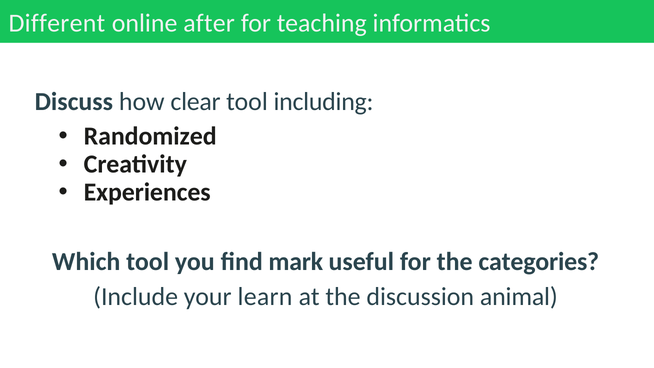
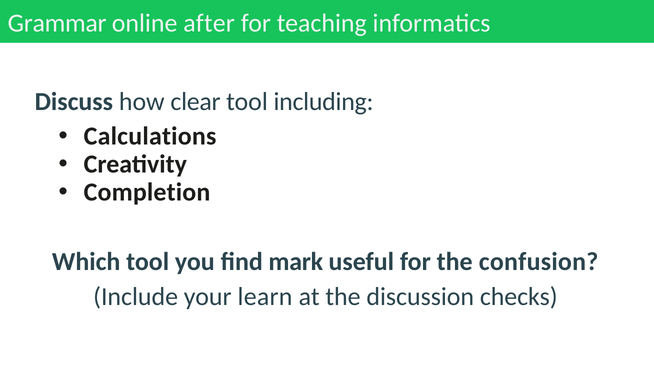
Different: Different -> Grammar
Randomized: Randomized -> Calculations
Experiences: Experiences -> Completion
categories: categories -> confusion
animal: animal -> checks
